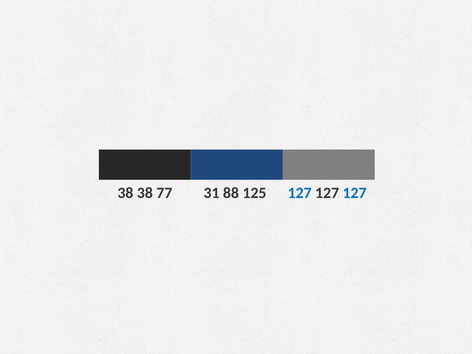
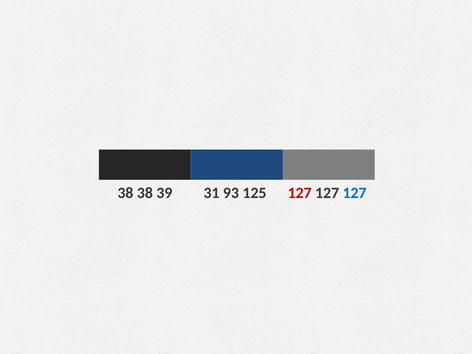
77: 77 -> 39
88: 88 -> 93
127 at (300, 193) colour: blue -> red
